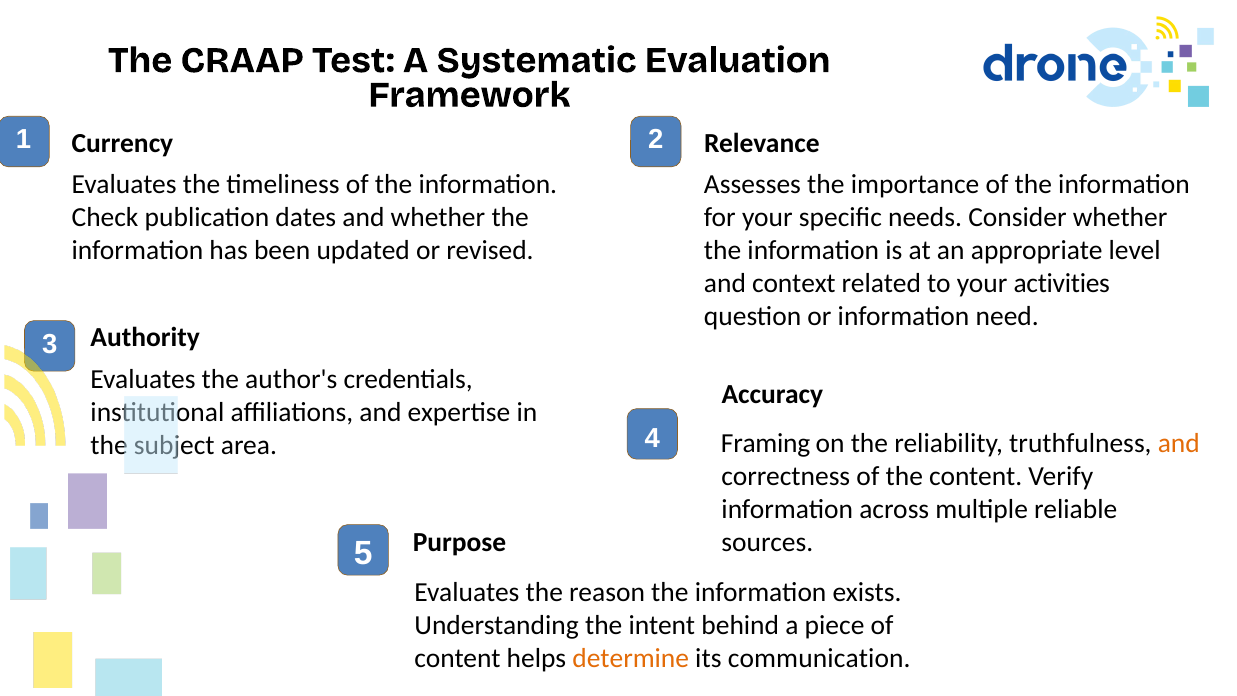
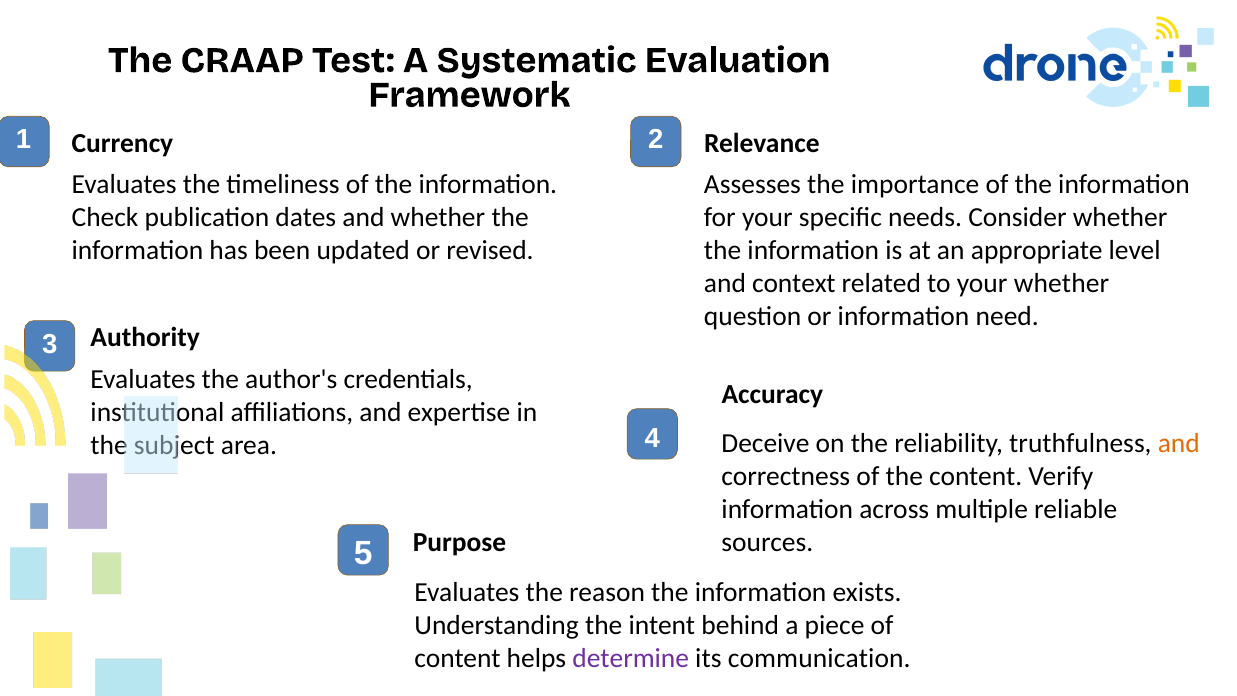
your activities: activities -> whether
Framing: Framing -> Deceive
determine colour: orange -> purple
